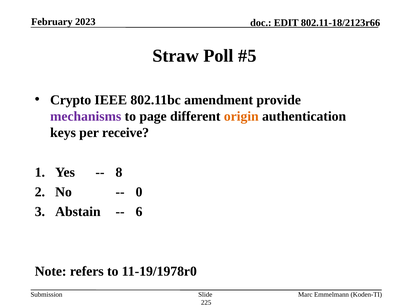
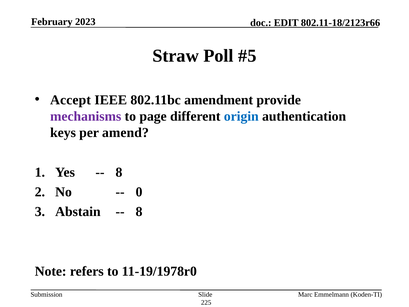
Crypto: Crypto -> Accept
origin colour: orange -> blue
receive: receive -> amend
6 at (139, 212): 6 -> 8
